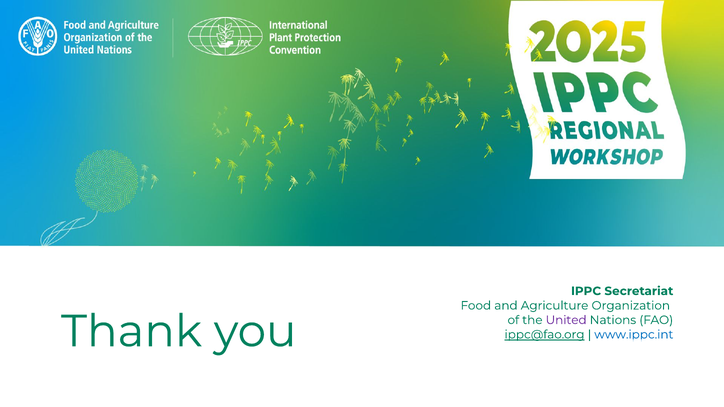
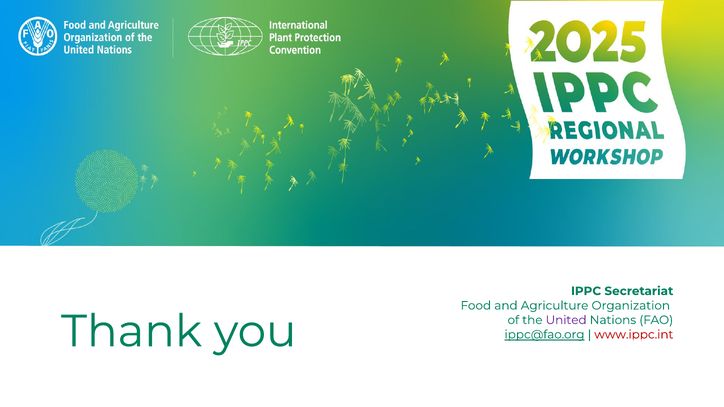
www.ippc.int colour: blue -> red
